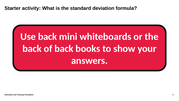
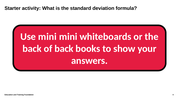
Use back: back -> mini
